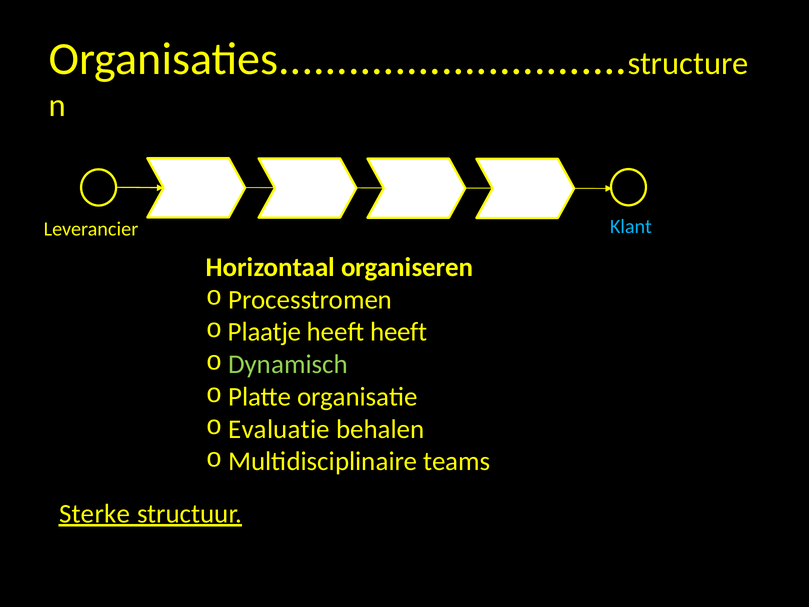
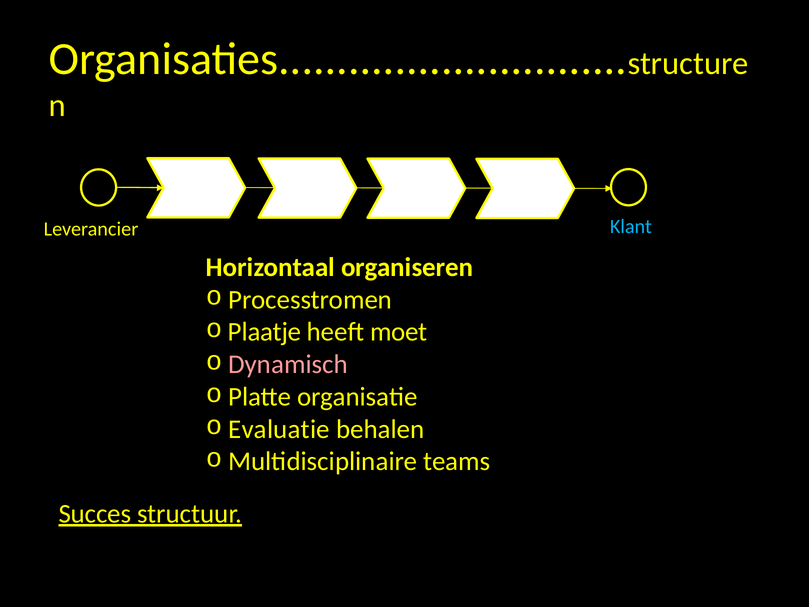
heeft heeft: heeft -> moet
Dynamisch colour: light green -> pink
Sterke: Sterke -> Succes
